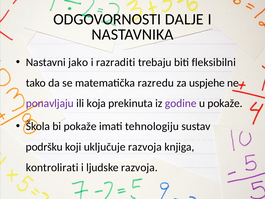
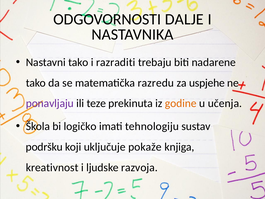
Nastavni jako: jako -> tako
fleksibilni: fleksibilni -> nadarene
koja: koja -> teze
godine colour: purple -> orange
u pokaže: pokaže -> učenja
bi pokaže: pokaže -> logičko
uključuje razvoja: razvoja -> pokaže
kontrolirati: kontrolirati -> kreativnost
